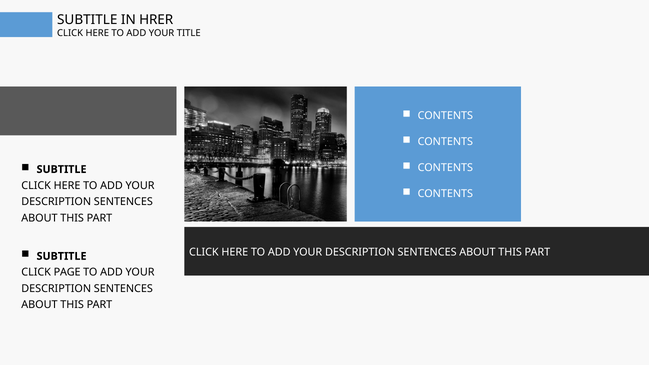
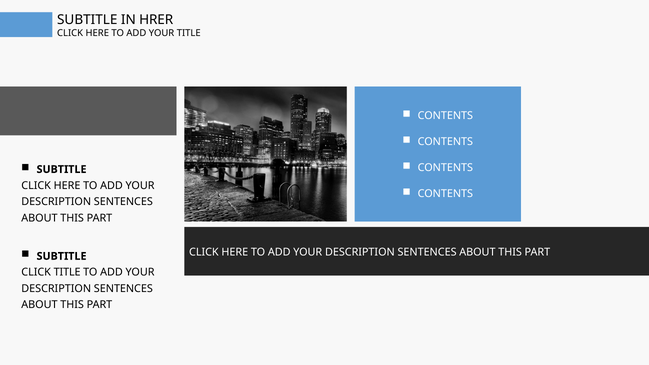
CLICK PAGE: PAGE -> TITLE
